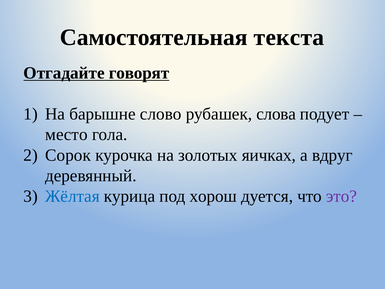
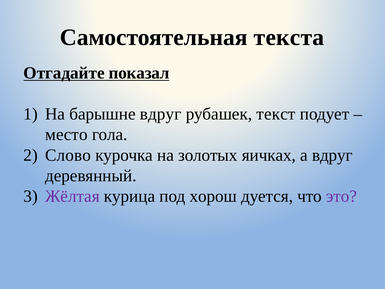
говорят: говорят -> показал
барышне слово: слово -> вдруг
слова: слова -> текст
Сорок: Сорок -> Слово
Жёлтая colour: blue -> purple
